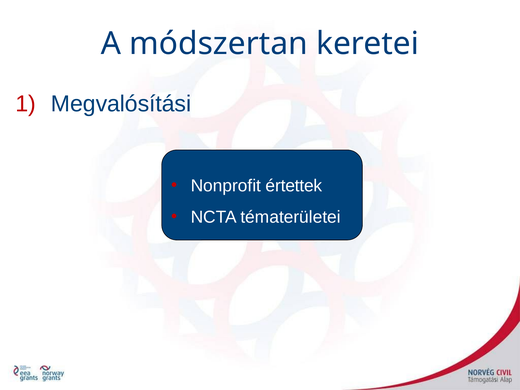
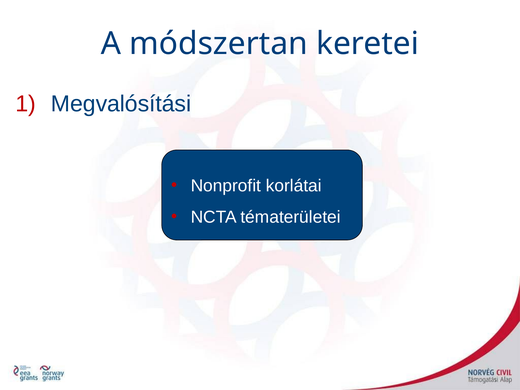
értettek: értettek -> korlátai
